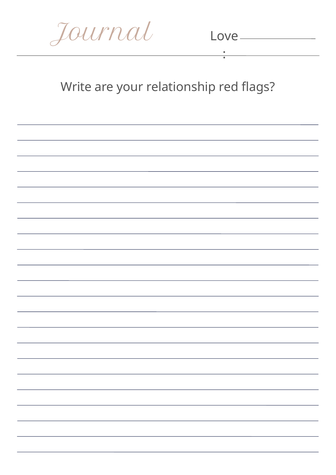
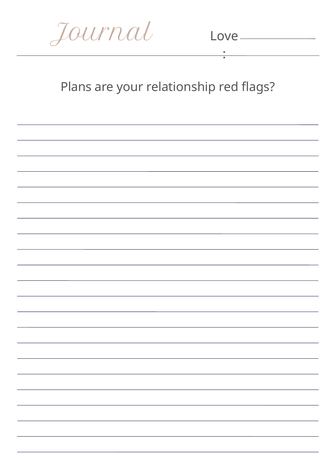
Write: Write -> Plans
